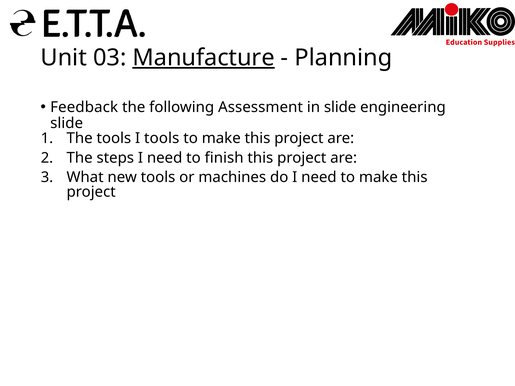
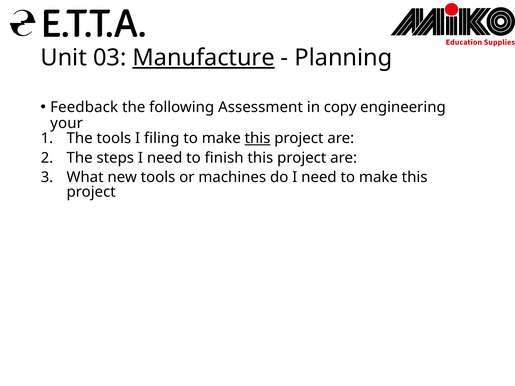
in slide: slide -> copy
slide at (67, 123): slide -> your
I tools: tools -> filing
this at (258, 138) underline: none -> present
